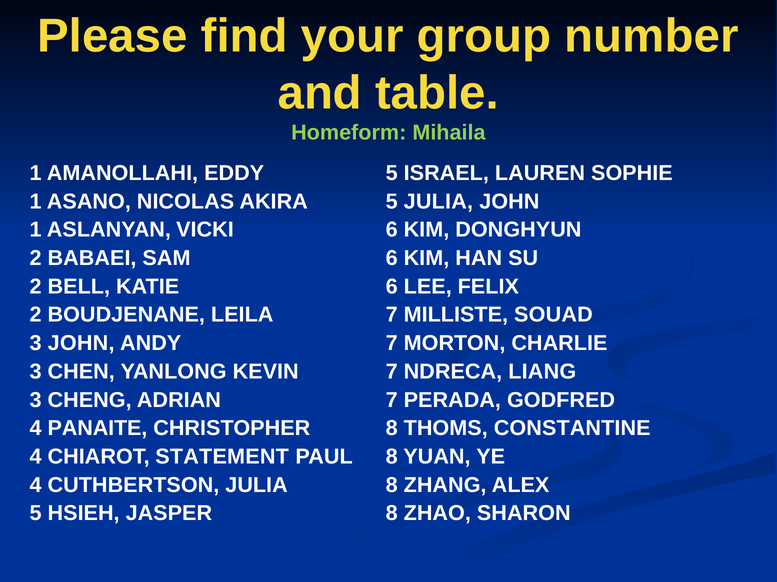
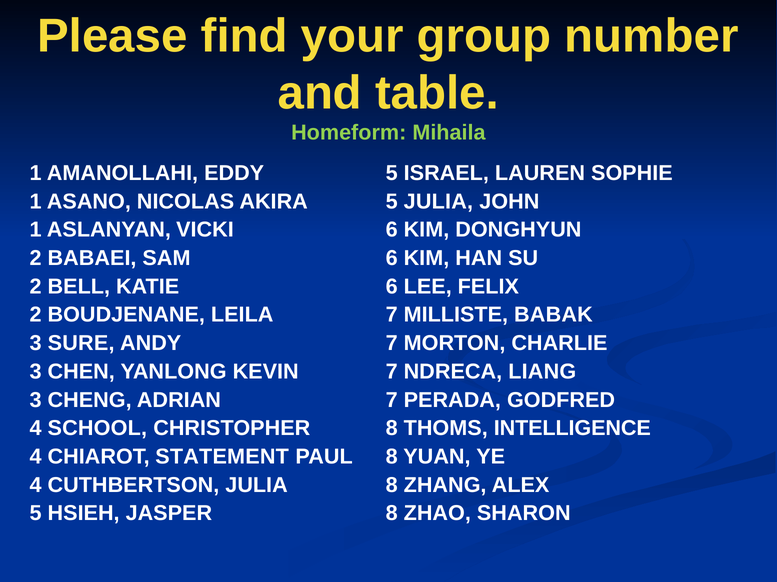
SOUAD: SOUAD -> BABAK
3 JOHN: JOHN -> SURE
PANAITE: PANAITE -> SCHOOL
CONSTANTINE: CONSTANTINE -> INTELLIGENCE
